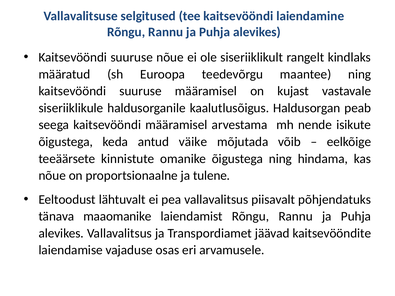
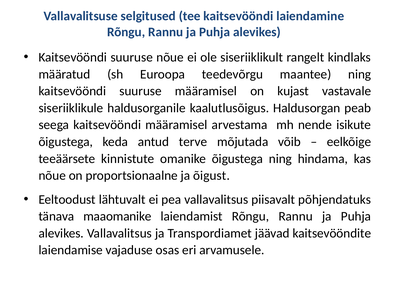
väike: väike -> terve
tulene: tulene -> õigust
